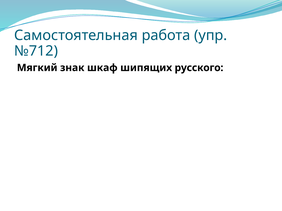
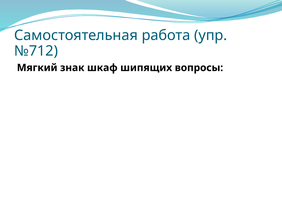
русского: русского -> вопросы
